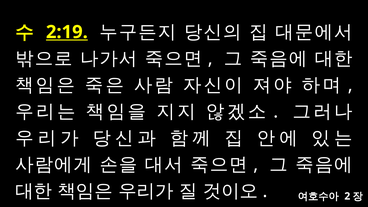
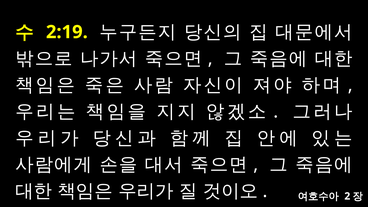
2:19 underline: present -> none
